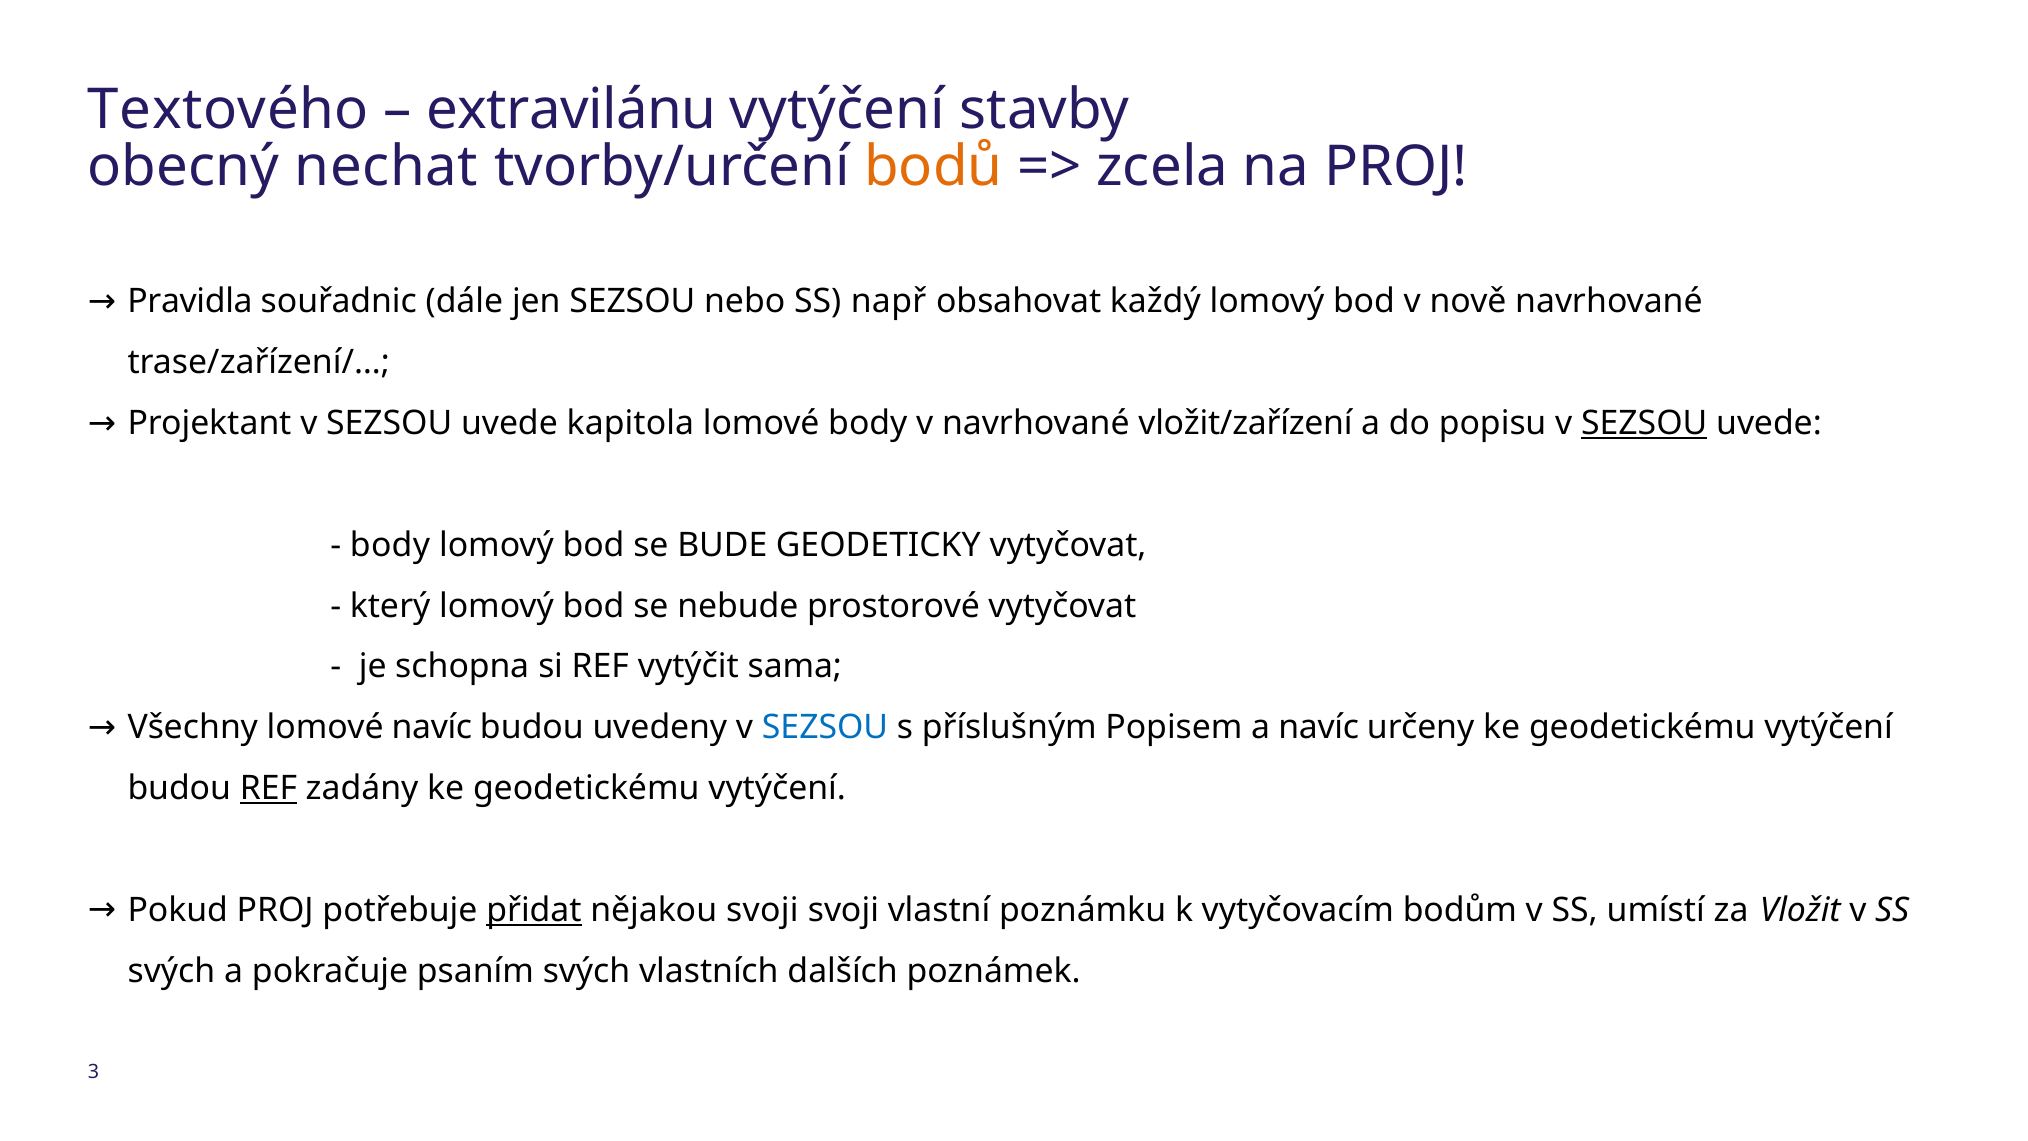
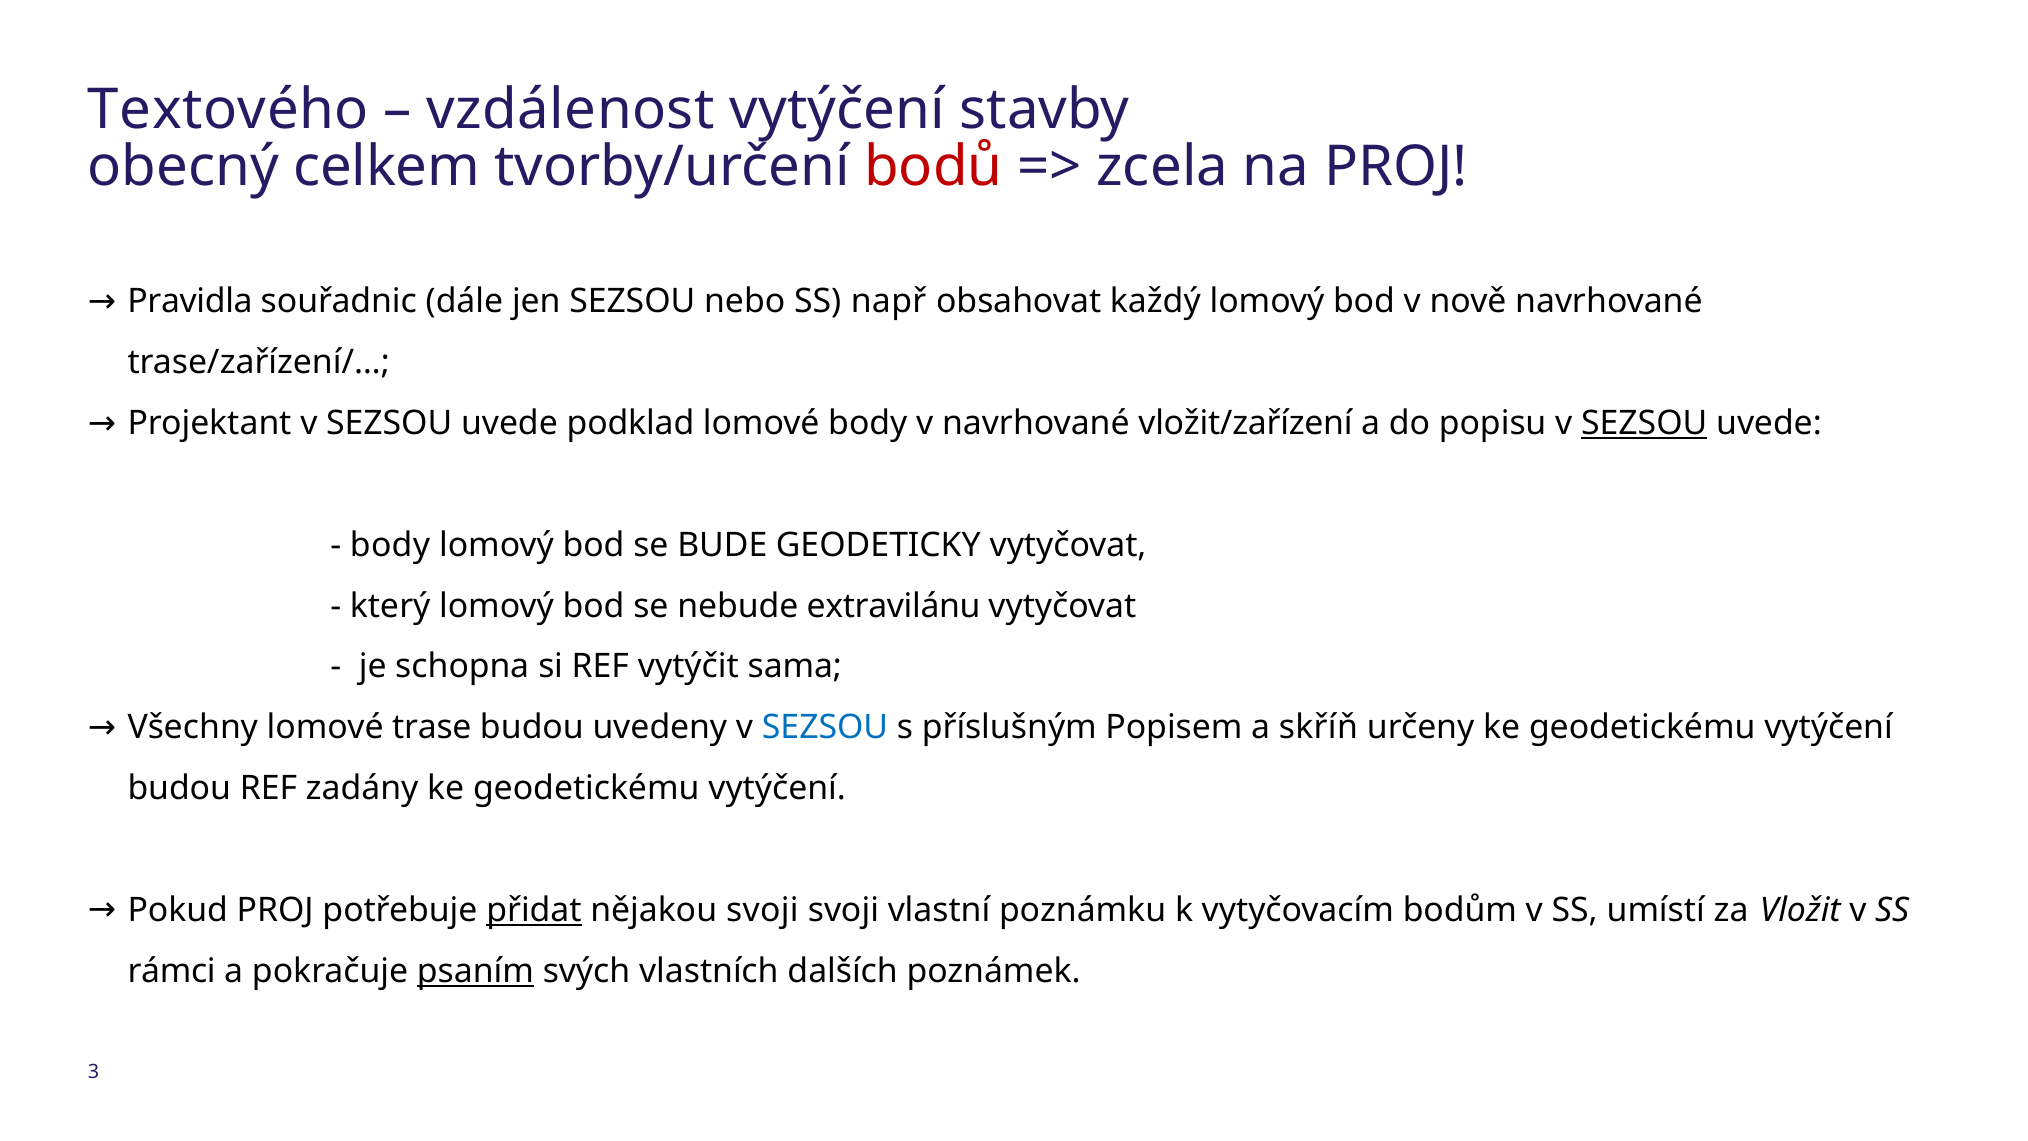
extravilánu: extravilánu -> vzdálenost
nechat: nechat -> celkem
bodů colour: orange -> red
kapitola: kapitola -> podklad
prostorové: prostorové -> extravilánu
lomové navíc: navíc -> trase
a navíc: navíc -> skříň
REF at (268, 788) underline: present -> none
svých at (171, 971): svých -> rámci
psaním underline: none -> present
